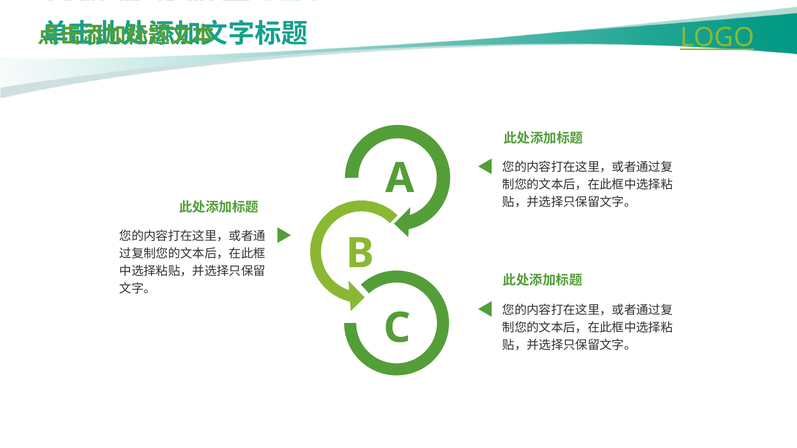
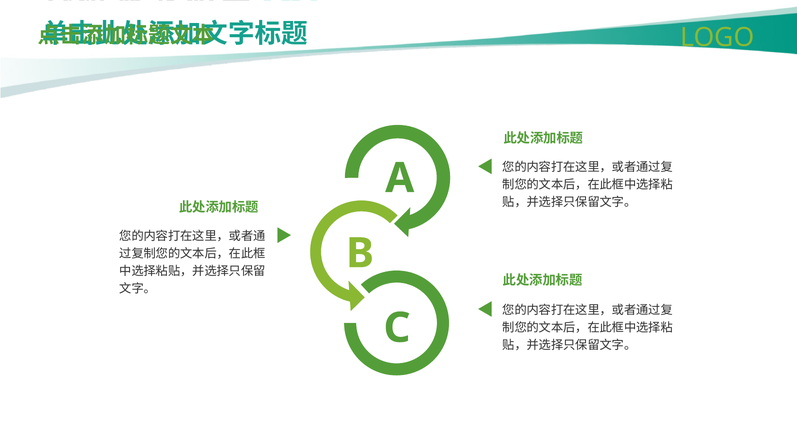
LOGO underline: present -> none
